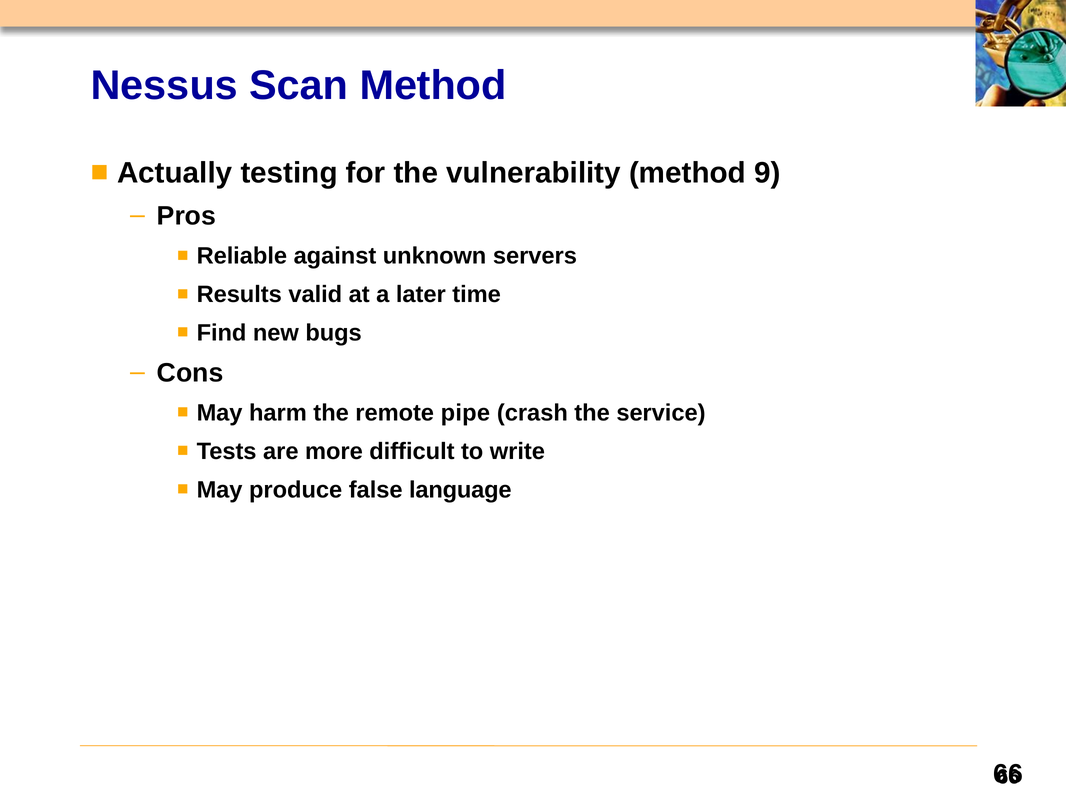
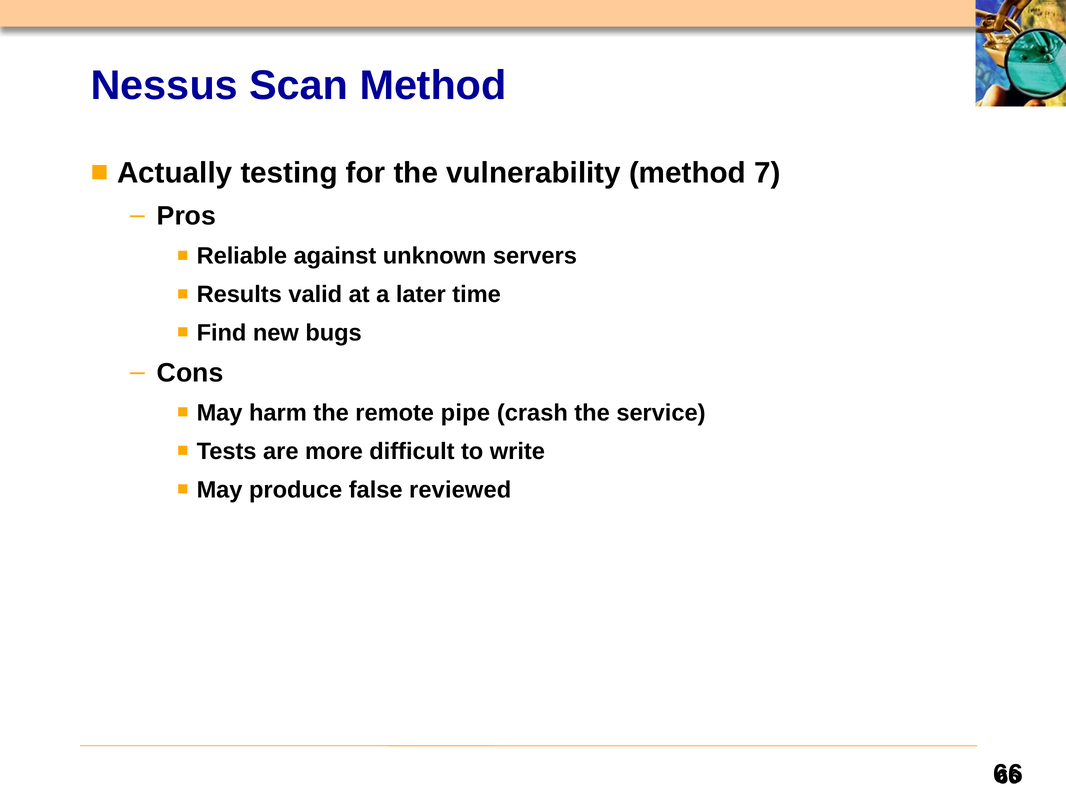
9: 9 -> 7
language: language -> reviewed
